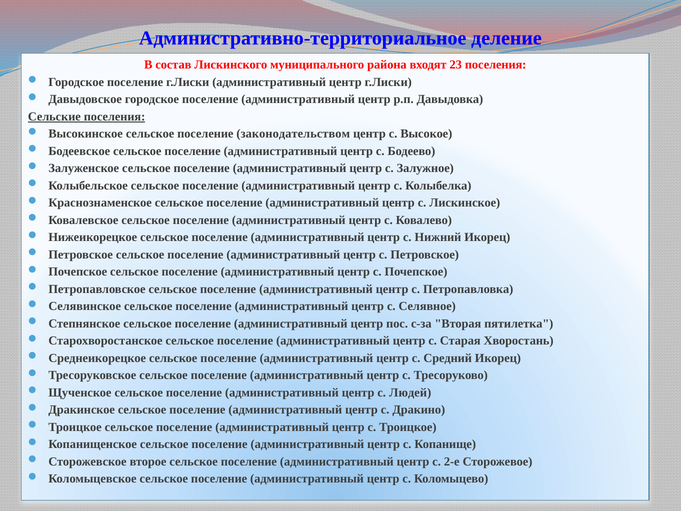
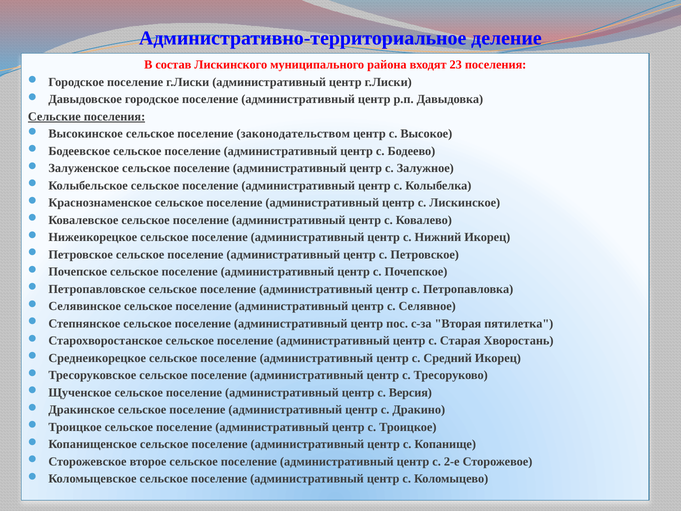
Людей: Людей -> Версия
